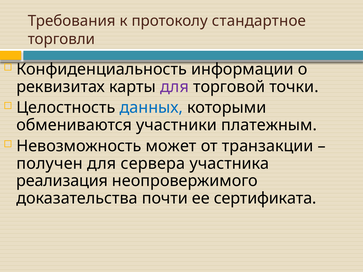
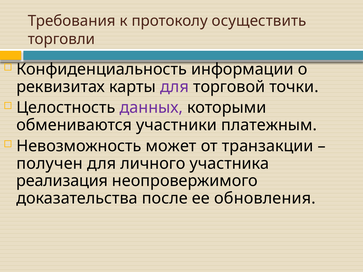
стандартное: стандартное -> осуществить
данных colour: blue -> purple
сервера: сервера -> личного
почти: почти -> после
сертификата: сертификата -> обновления
